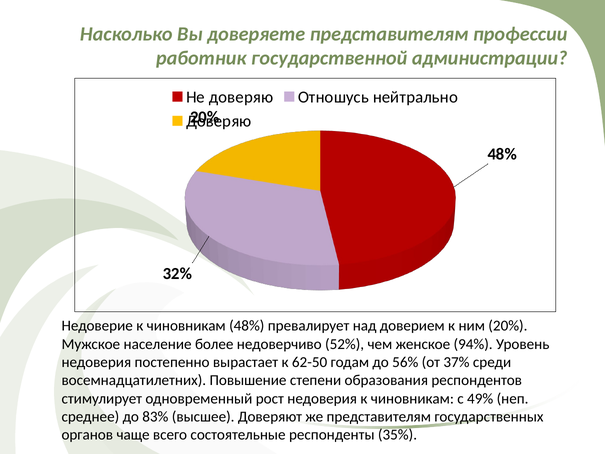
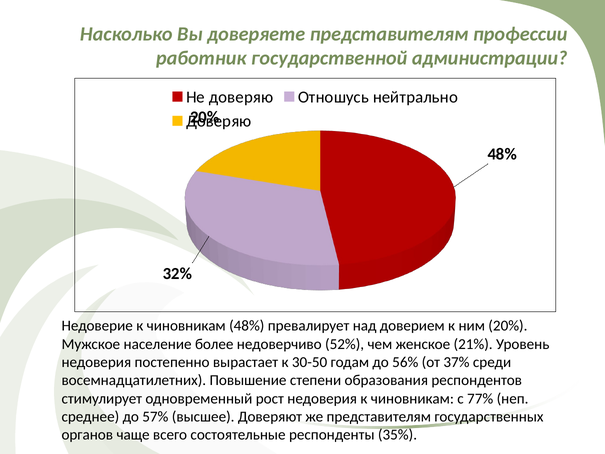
94%: 94% -> 21%
62-50: 62-50 -> 30-50
49%: 49% -> 77%
83%: 83% -> 57%
